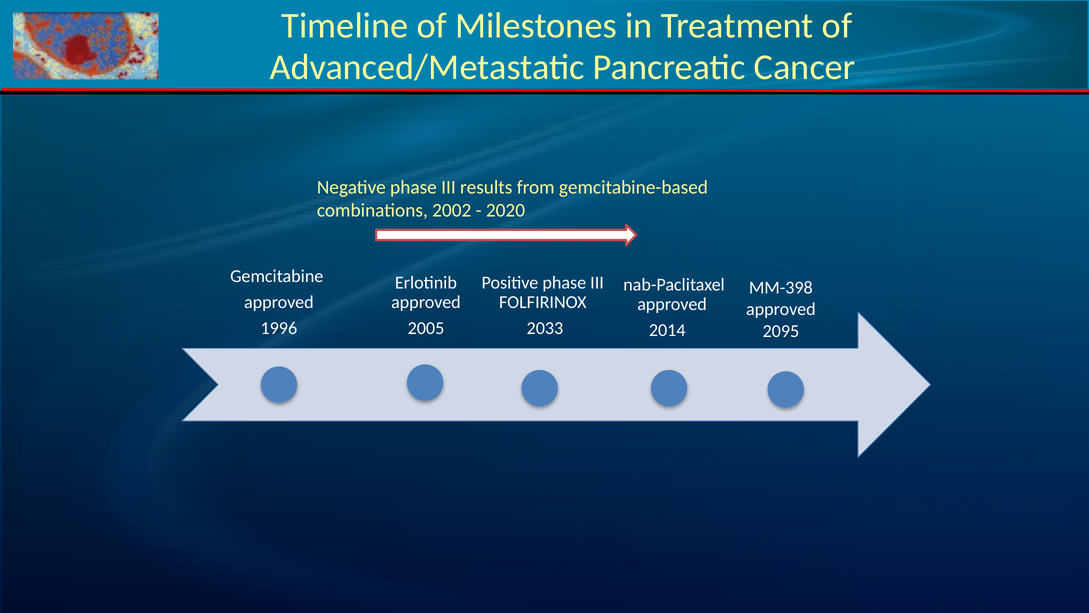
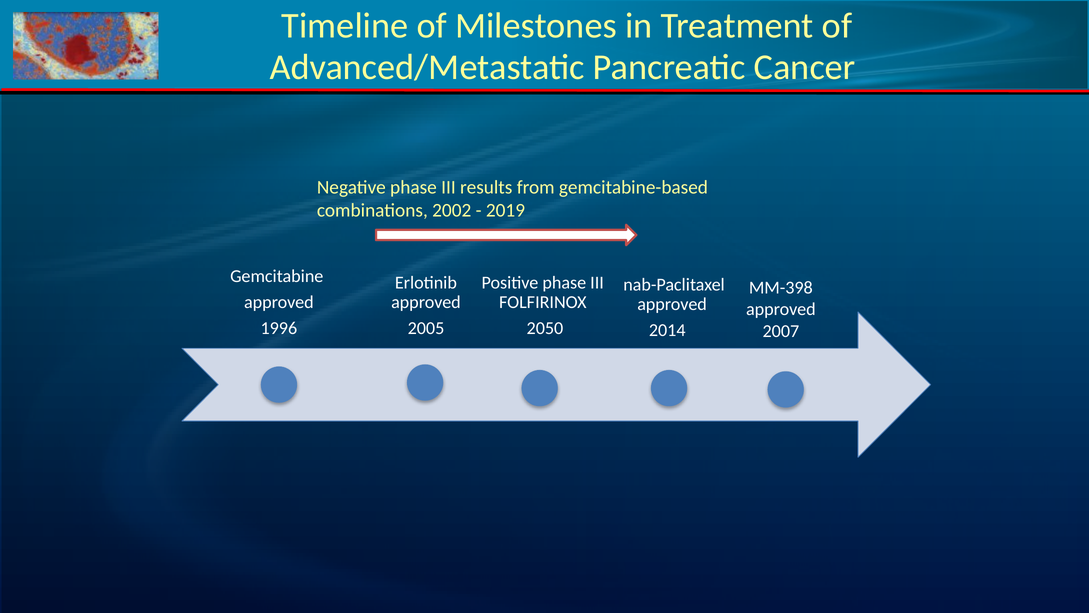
2020: 2020 -> 2019
2033: 2033 -> 2050
2095: 2095 -> 2007
